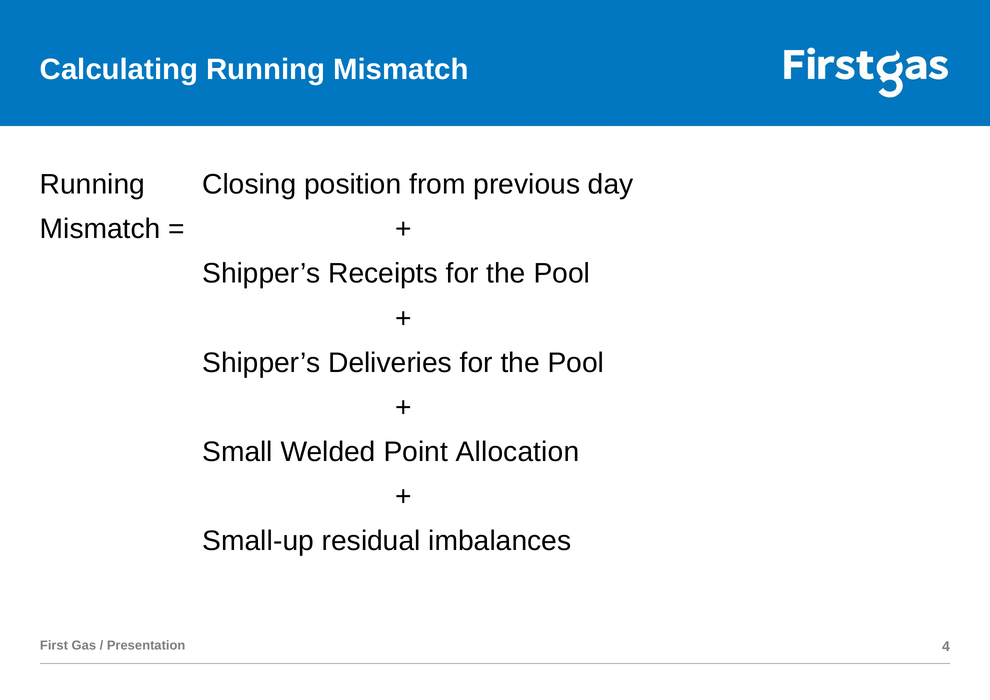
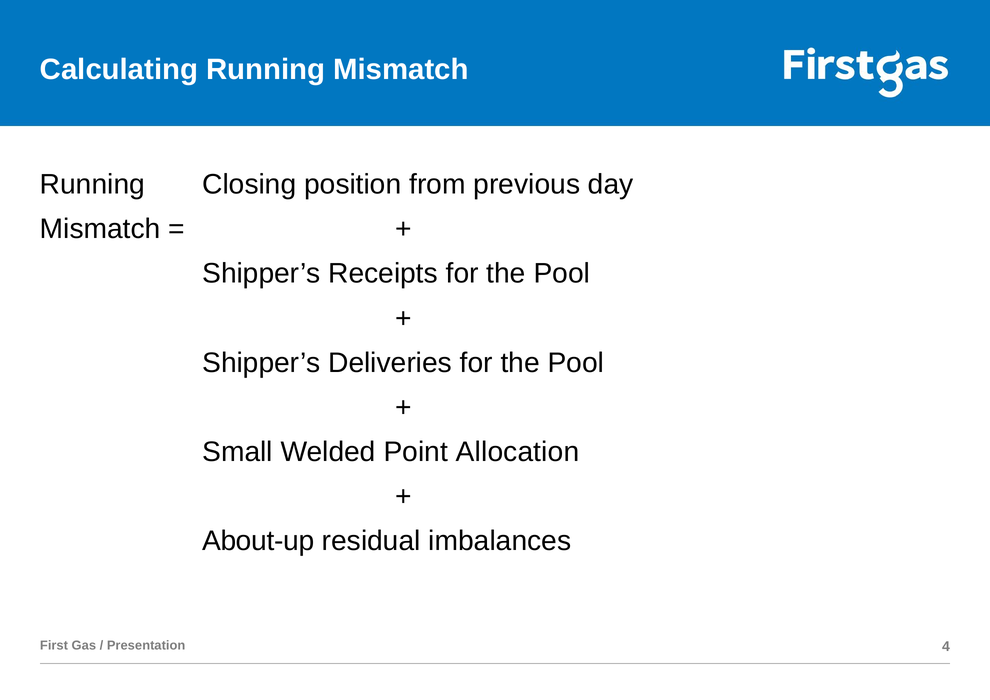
Small-up: Small-up -> About-up
